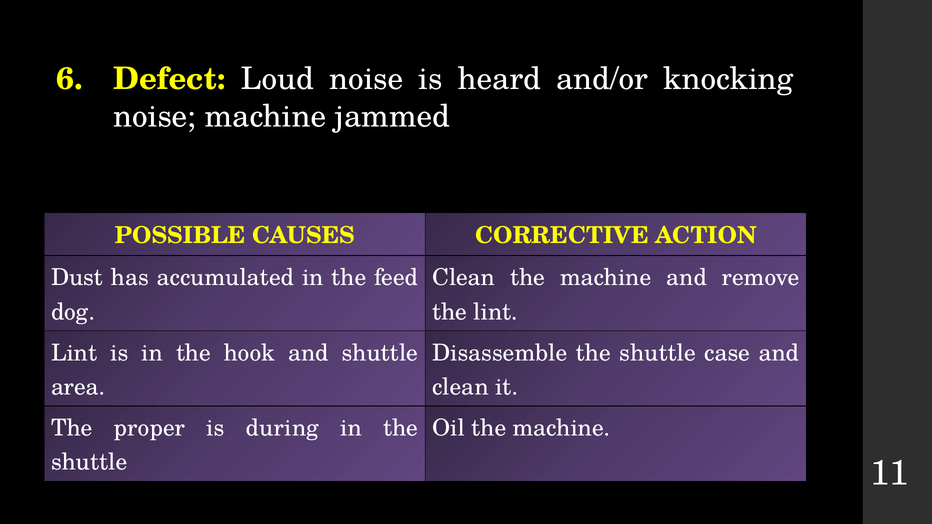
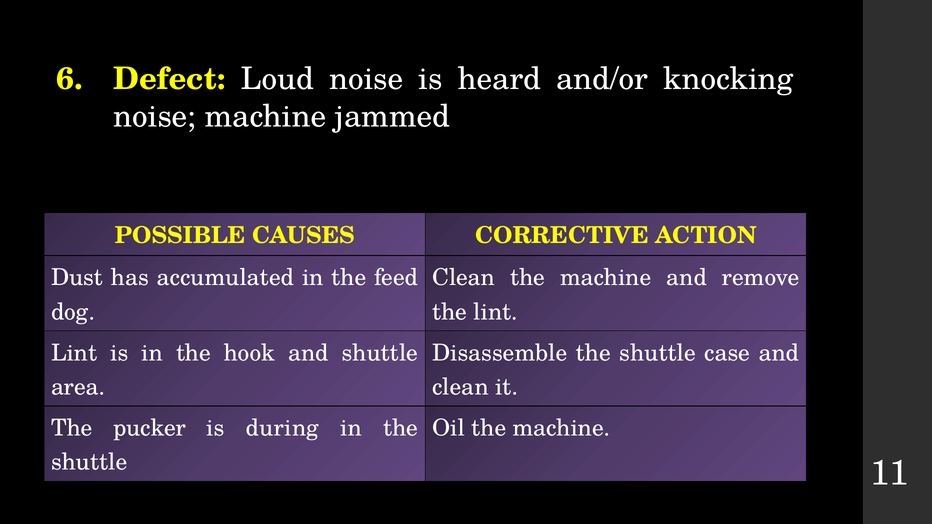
proper: proper -> pucker
